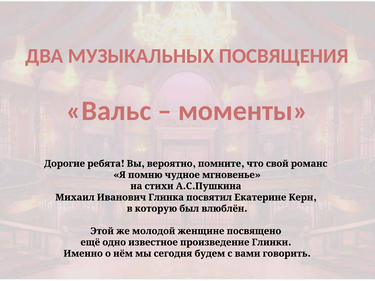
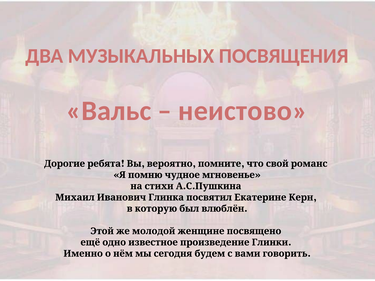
моменты: моменты -> неистово
